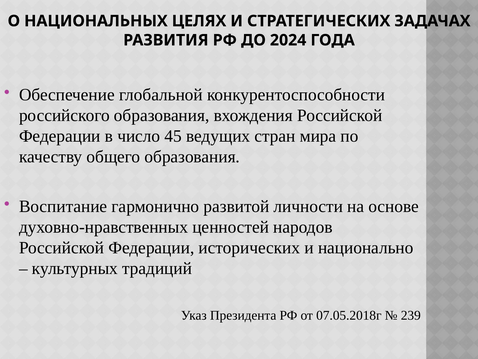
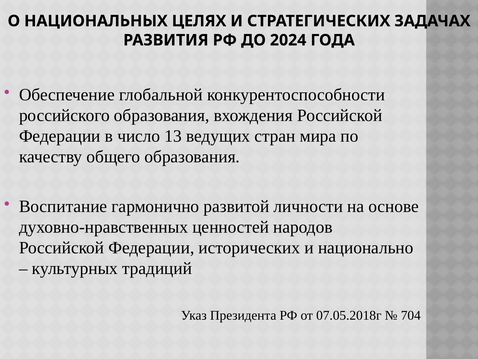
45: 45 -> 13
239: 239 -> 704
